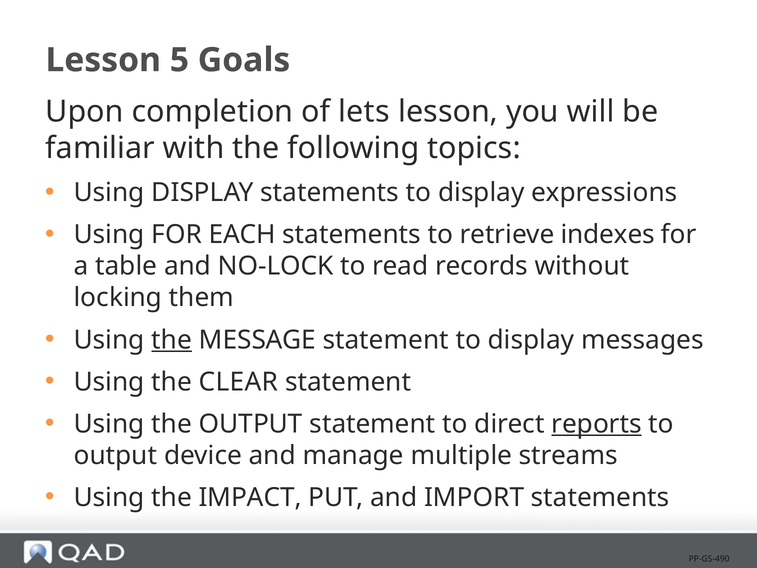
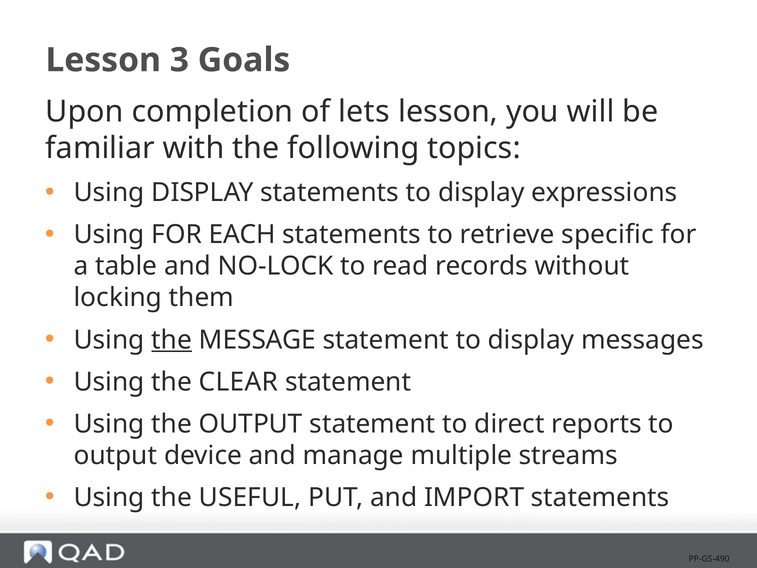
5: 5 -> 3
indexes: indexes -> specific
reports underline: present -> none
IMPACT: IMPACT -> USEFUL
